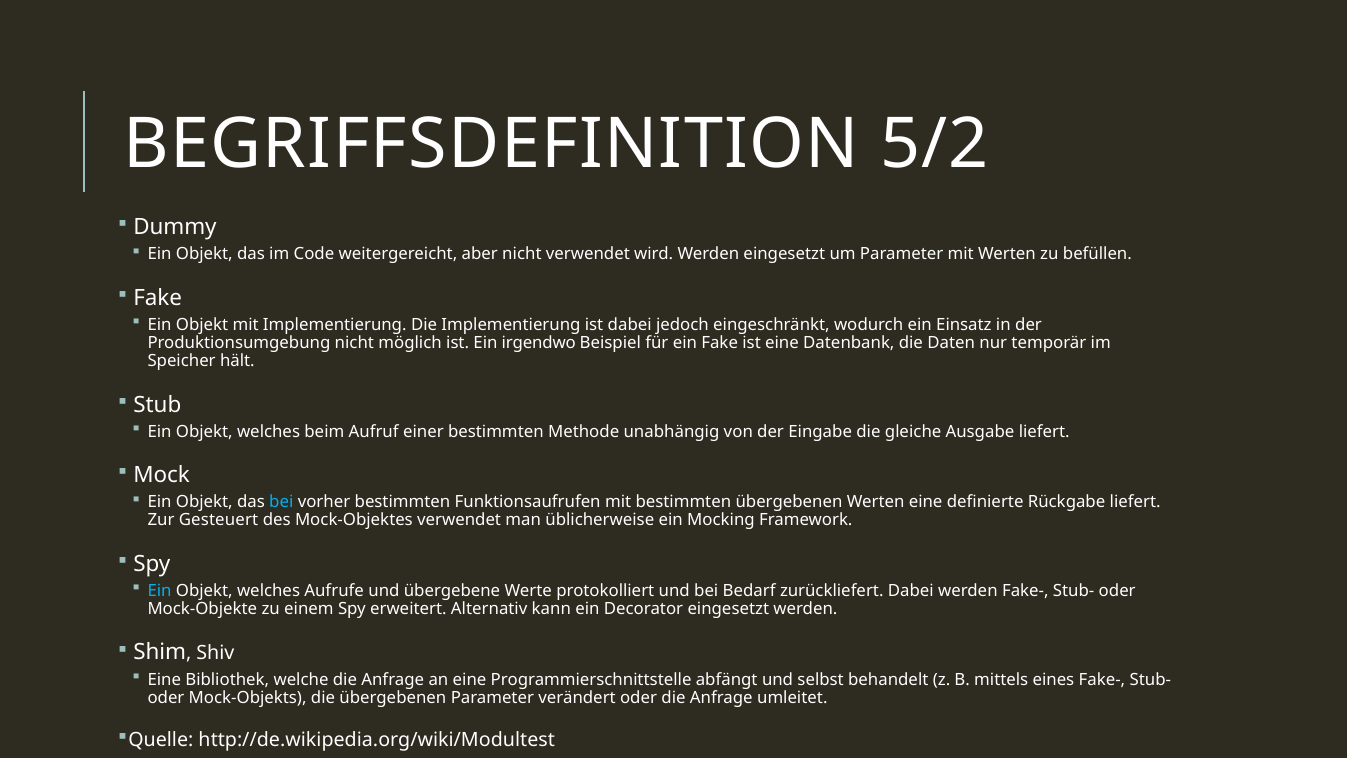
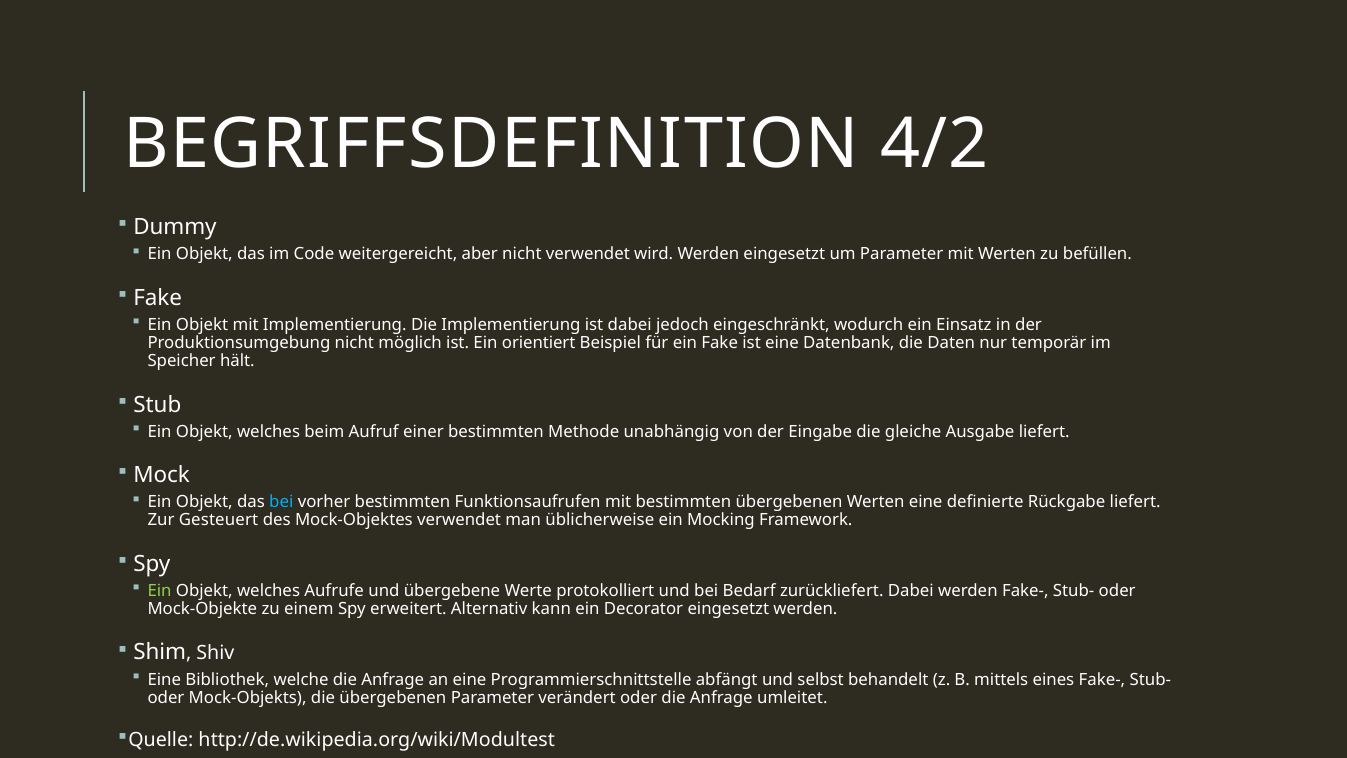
5/2: 5/2 -> 4/2
irgendwo: irgendwo -> orientiert
Ein at (160, 591) colour: light blue -> light green
